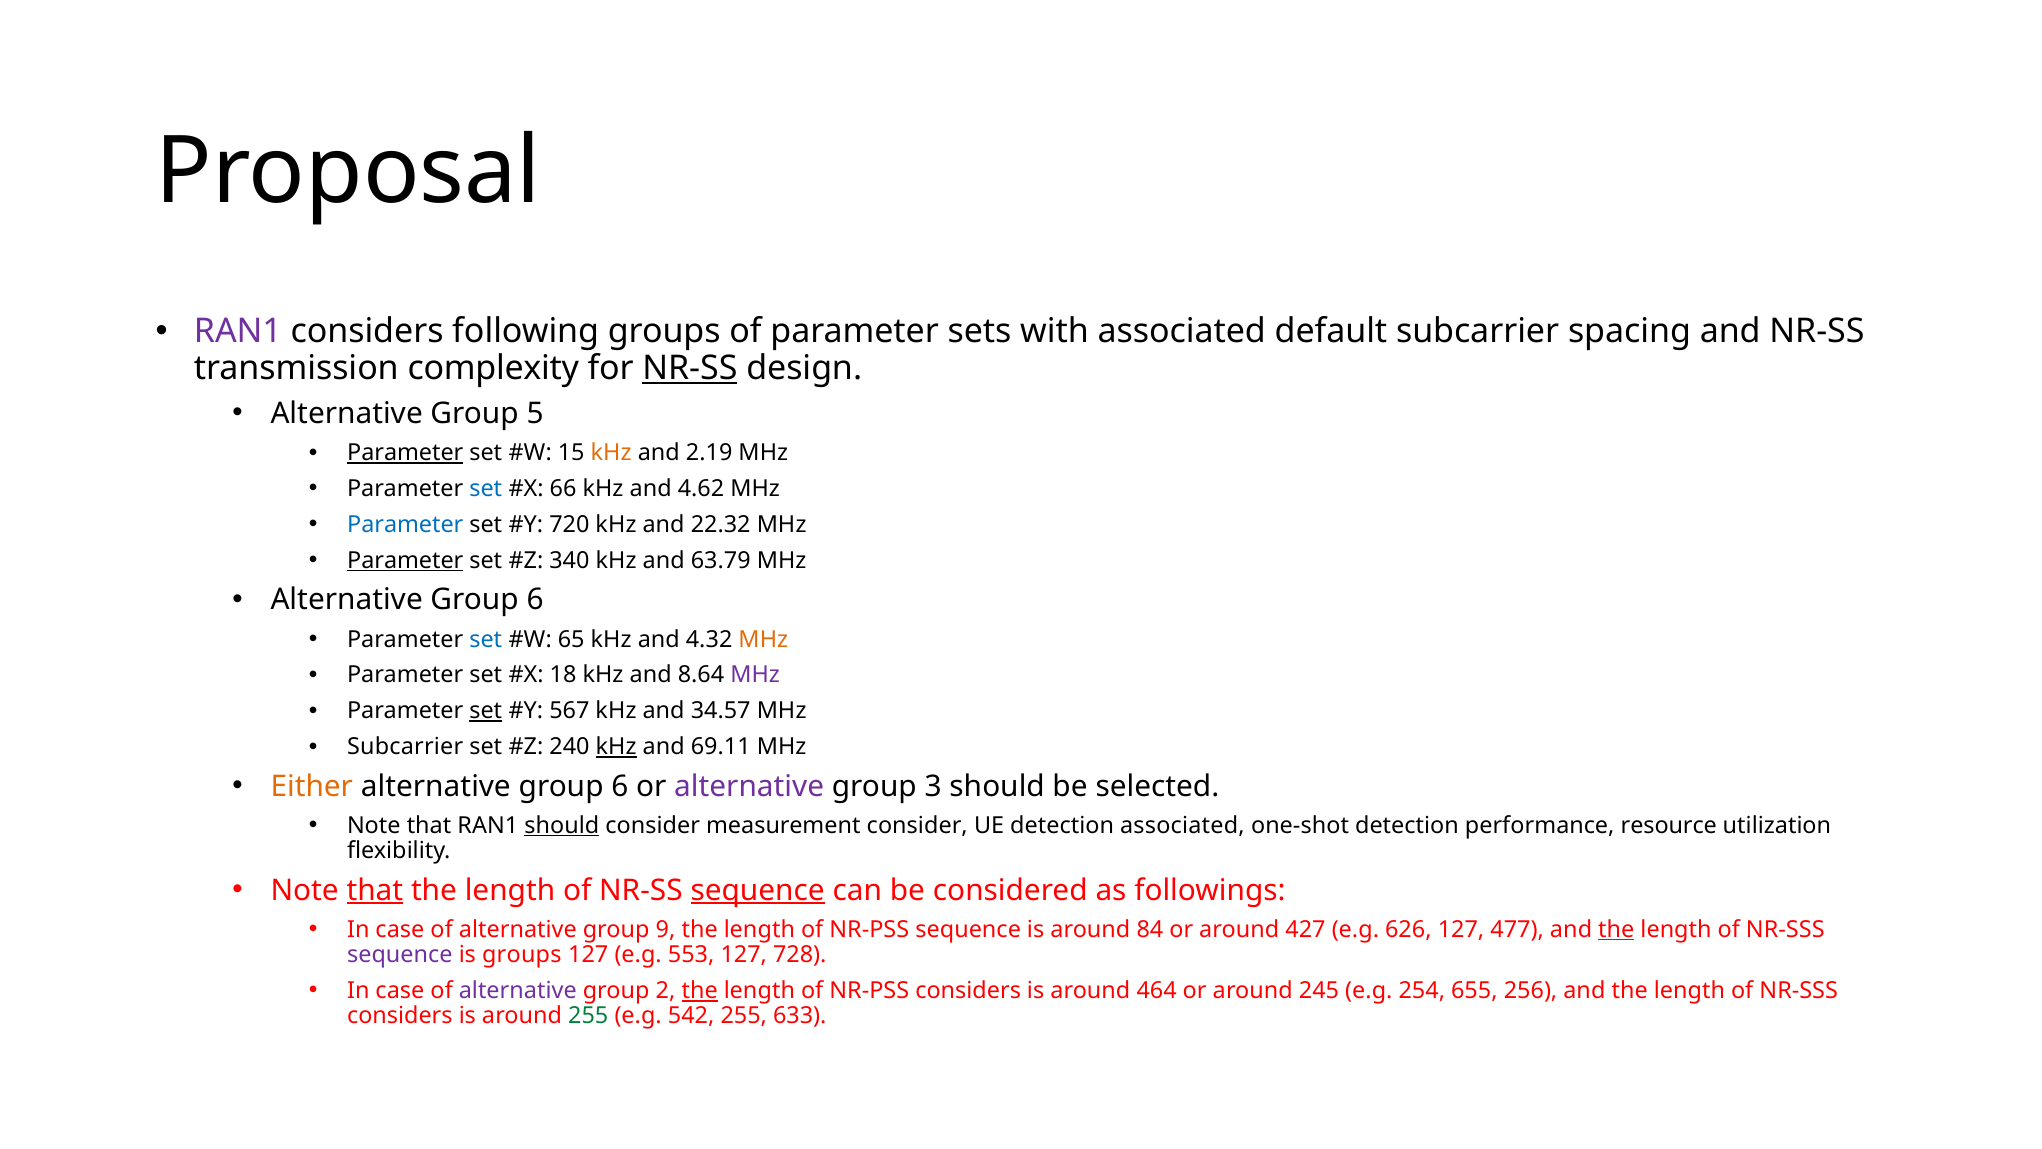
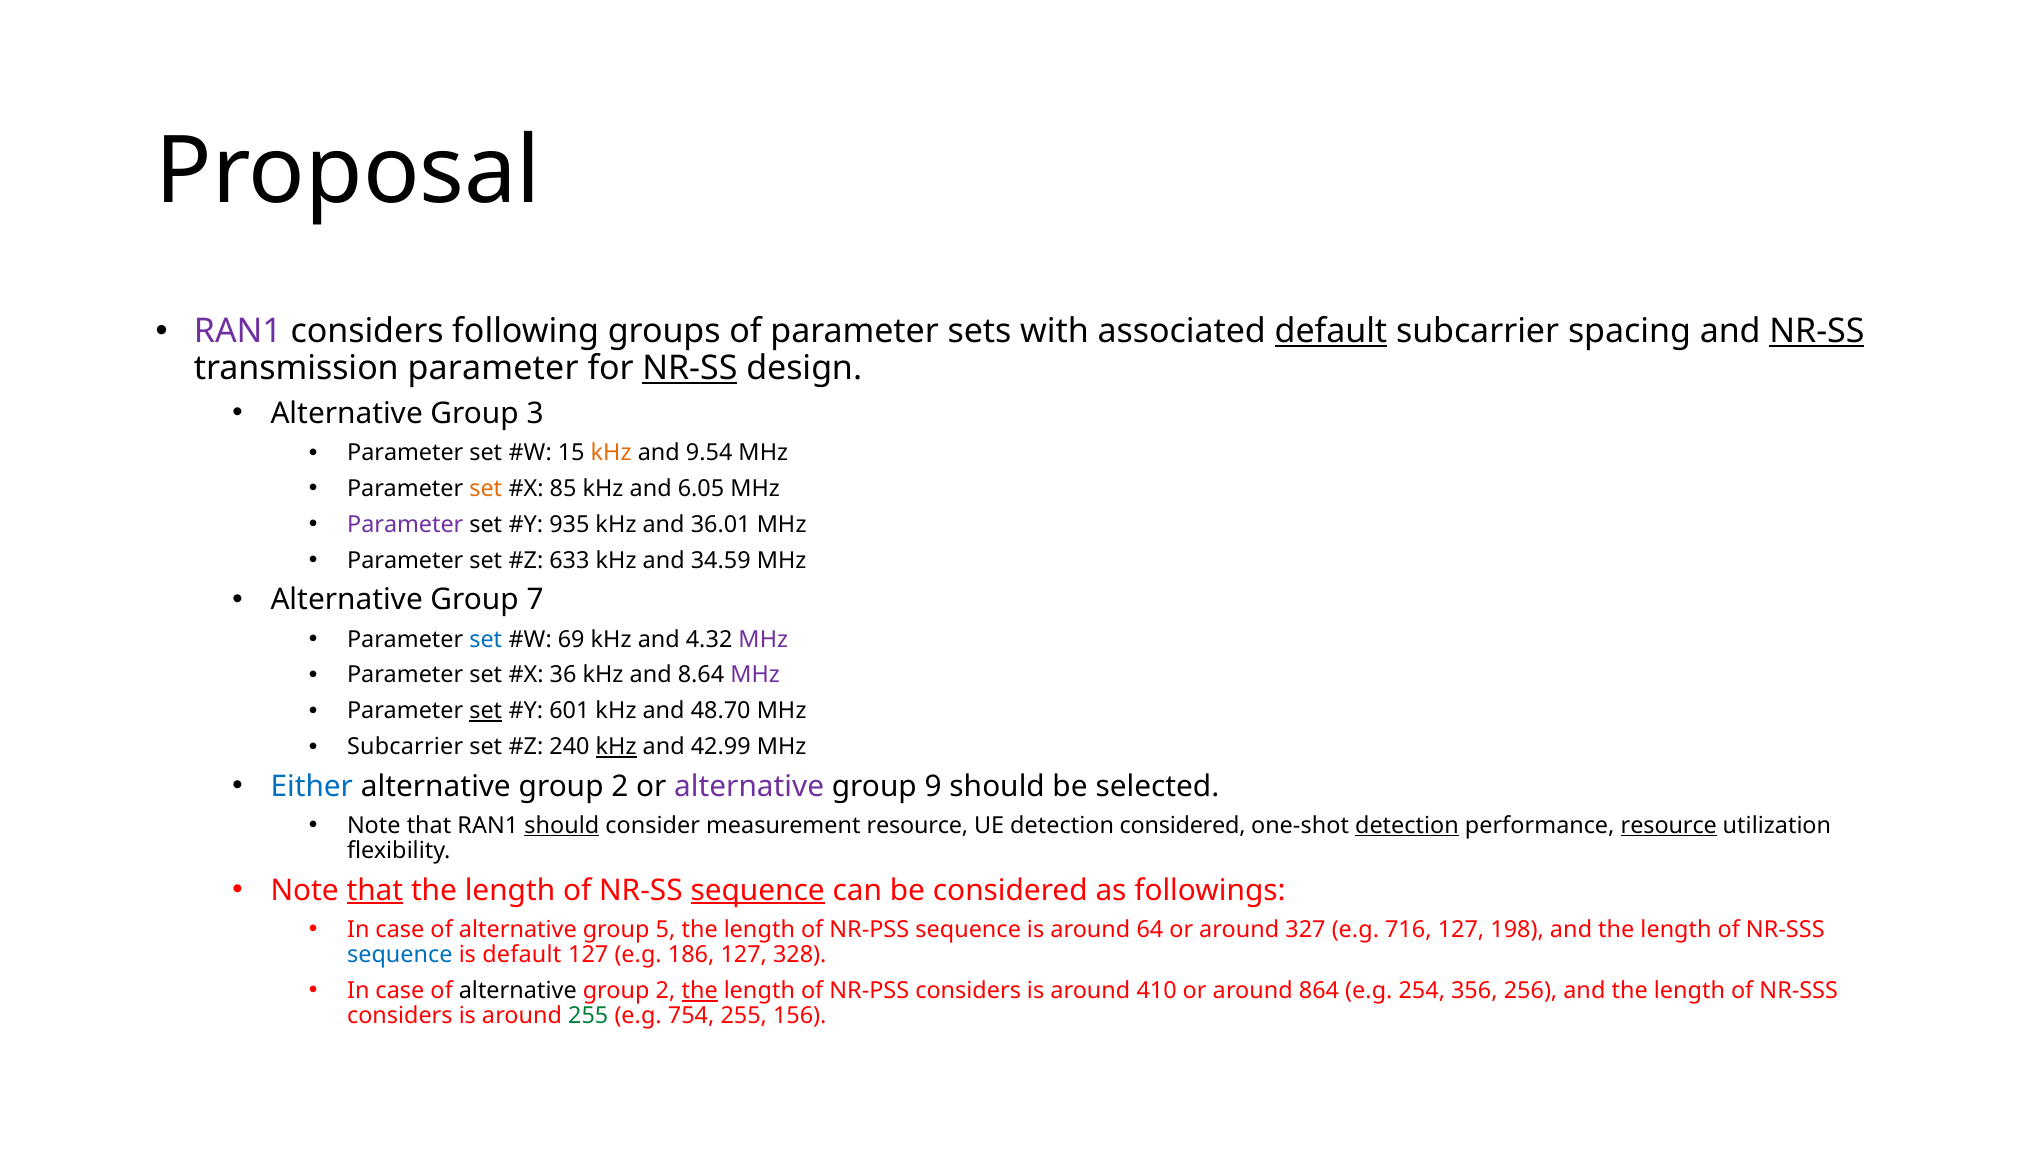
default at (1331, 332) underline: none -> present
NR-SS at (1817, 332) underline: none -> present
transmission complexity: complexity -> parameter
5: 5 -> 3
Parameter at (405, 453) underline: present -> none
2.19: 2.19 -> 9.54
set at (486, 489) colour: blue -> orange
66: 66 -> 85
4.62: 4.62 -> 6.05
Parameter at (405, 525) colour: blue -> purple
720: 720 -> 935
22.32: 22.32 -> 36.01
Parameter at (405, 560) underline: present -> none
340: 340 -> 633
63.79: 63.79 -> 34.59
6 at (535, 600): 6 -> 7
65: 65 -> 69
MHz at (763, 639) colour: orange -> purple
18: 18 -> 36
567: 567 -> 601
34.57: 34.57 -> 48.70
69.11: 69.11 -> 42.99
Either colour: orange -> blue
6 at (620, 786): 6 -> 2
3: 3 -> 9
measurement consider: consider -> resource
detection associated: associated -> considered
detection at (1407, 825) underline: none -> present
resource at (1669, 825) underline: none -> present
9: 9 -> 5
84: 84 -> 64
427: 427 -> 327
626: 626 -> 716
477: 477 -> 198
the at (1616, 929) underline: present -> none
sequence at (400, 955) colour: purple -> blue
is groups: groups -> default
553: 553 -> 186
728: 728 -> 328
alternative at (518, 991) colour: purple -> black
464: 464 -> 410
245: 245 -> 864
655: 655 -> 356
542: 542 -> 754
633: 633 -> 156
